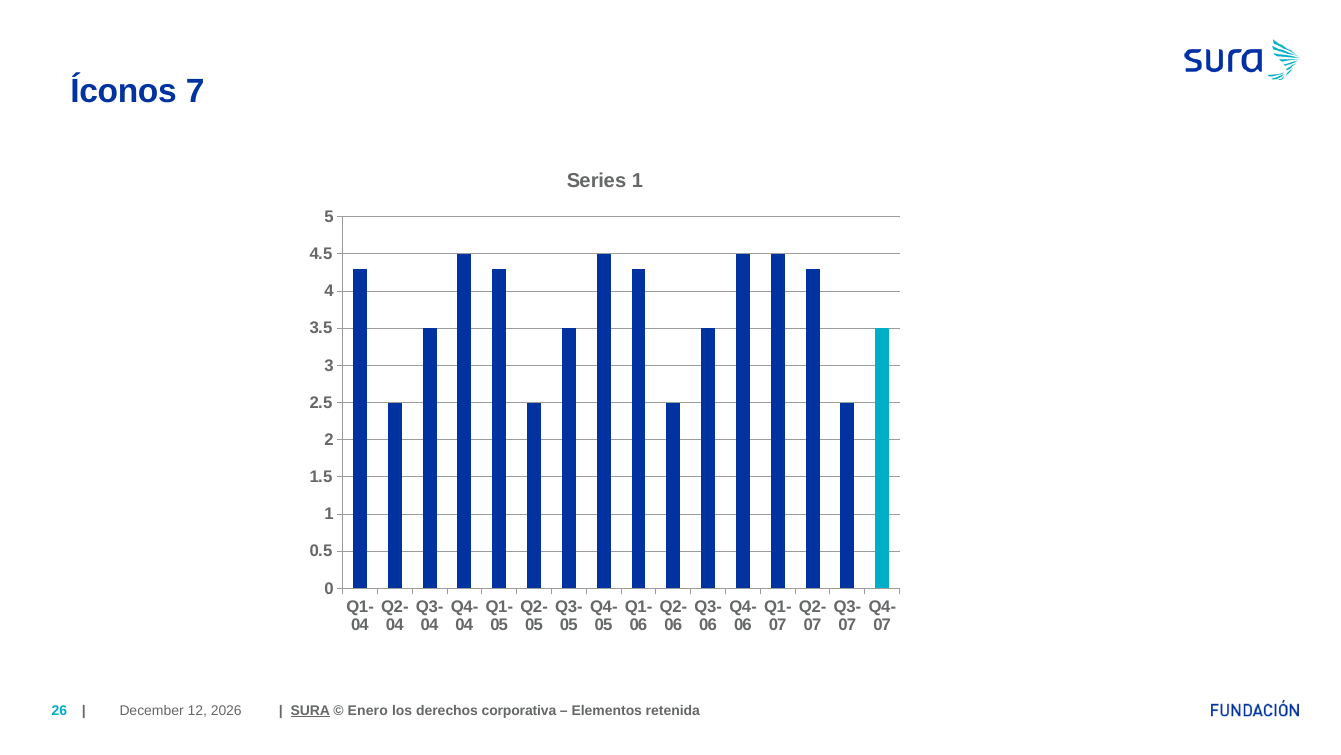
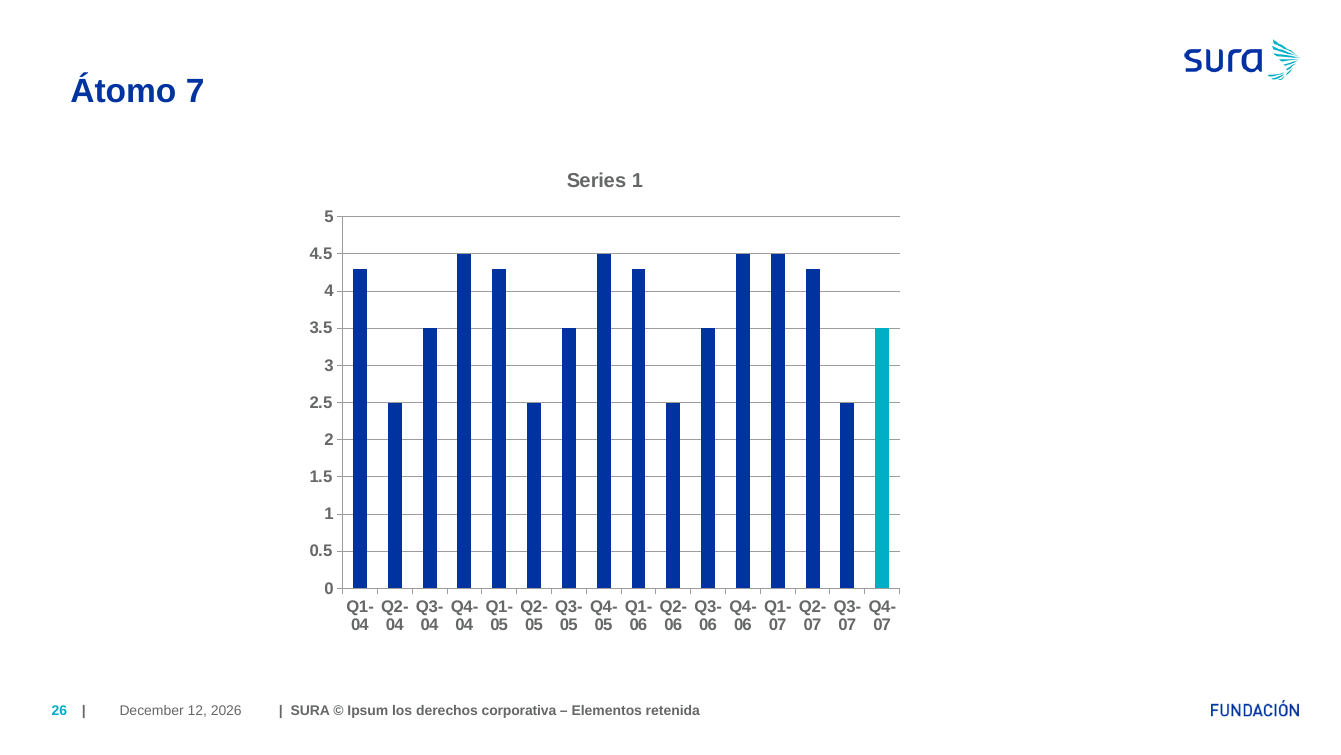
Íconos: Íconos -> Átomo
SURA underline: present -> none
Enero: Enero -> Ipsum
